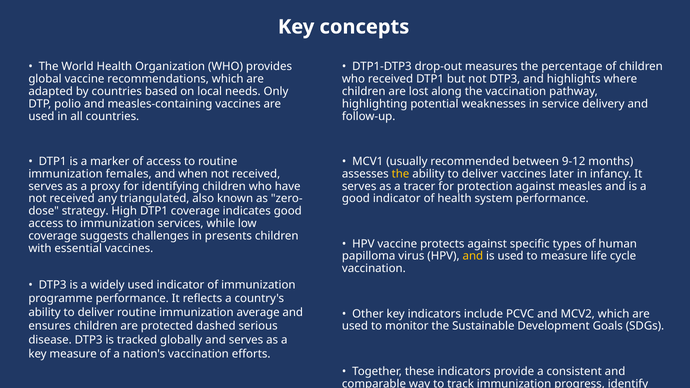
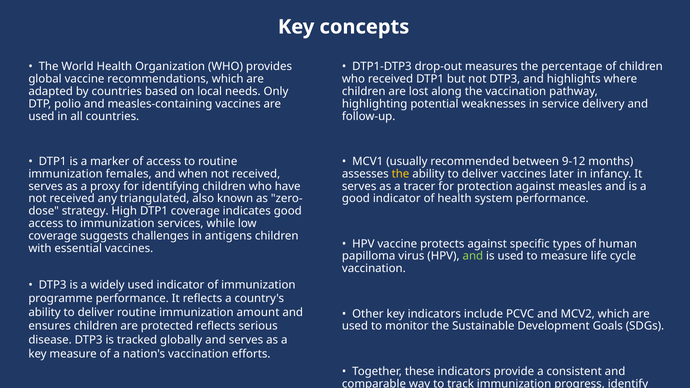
presents: presents -> antigens
and at (473, 256) colour: yellow -> light green
average: average -> amount
protected dashed: dashed -> reflects
